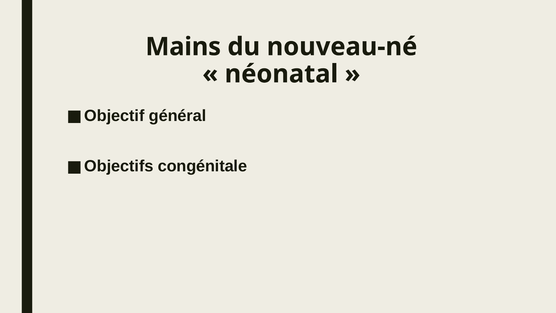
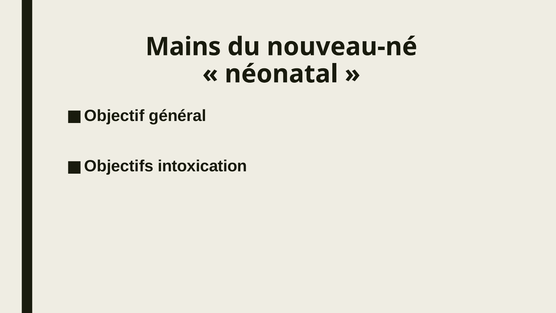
congénitale: congénitale -> intoxication
